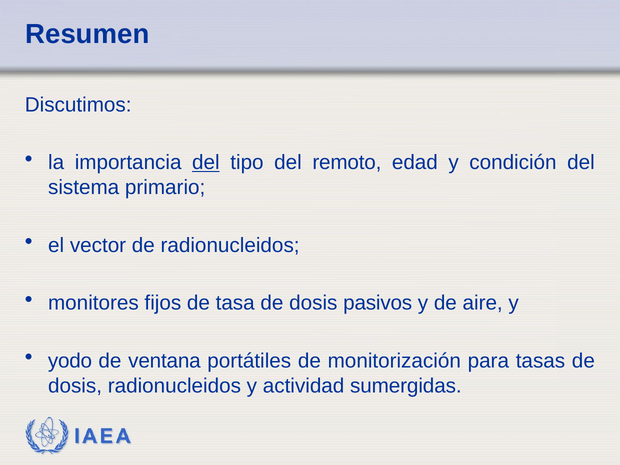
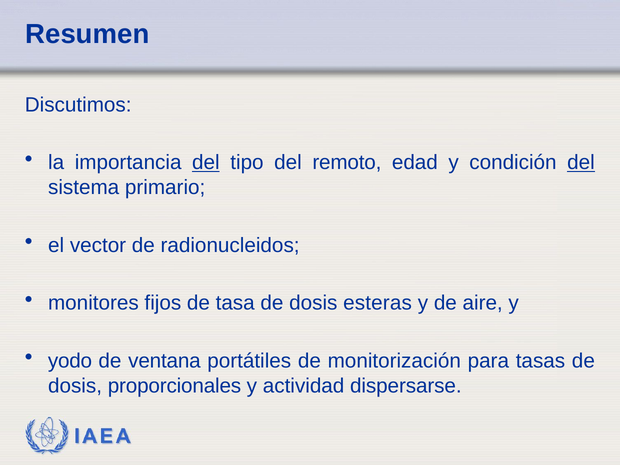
del at (581, 163) underline: none -> present
pasivos: pasivos -> esteras
dosis radionucleidos: radionucleidos -> proporcionales
sumergidas: sumergidas -> dispersarse
